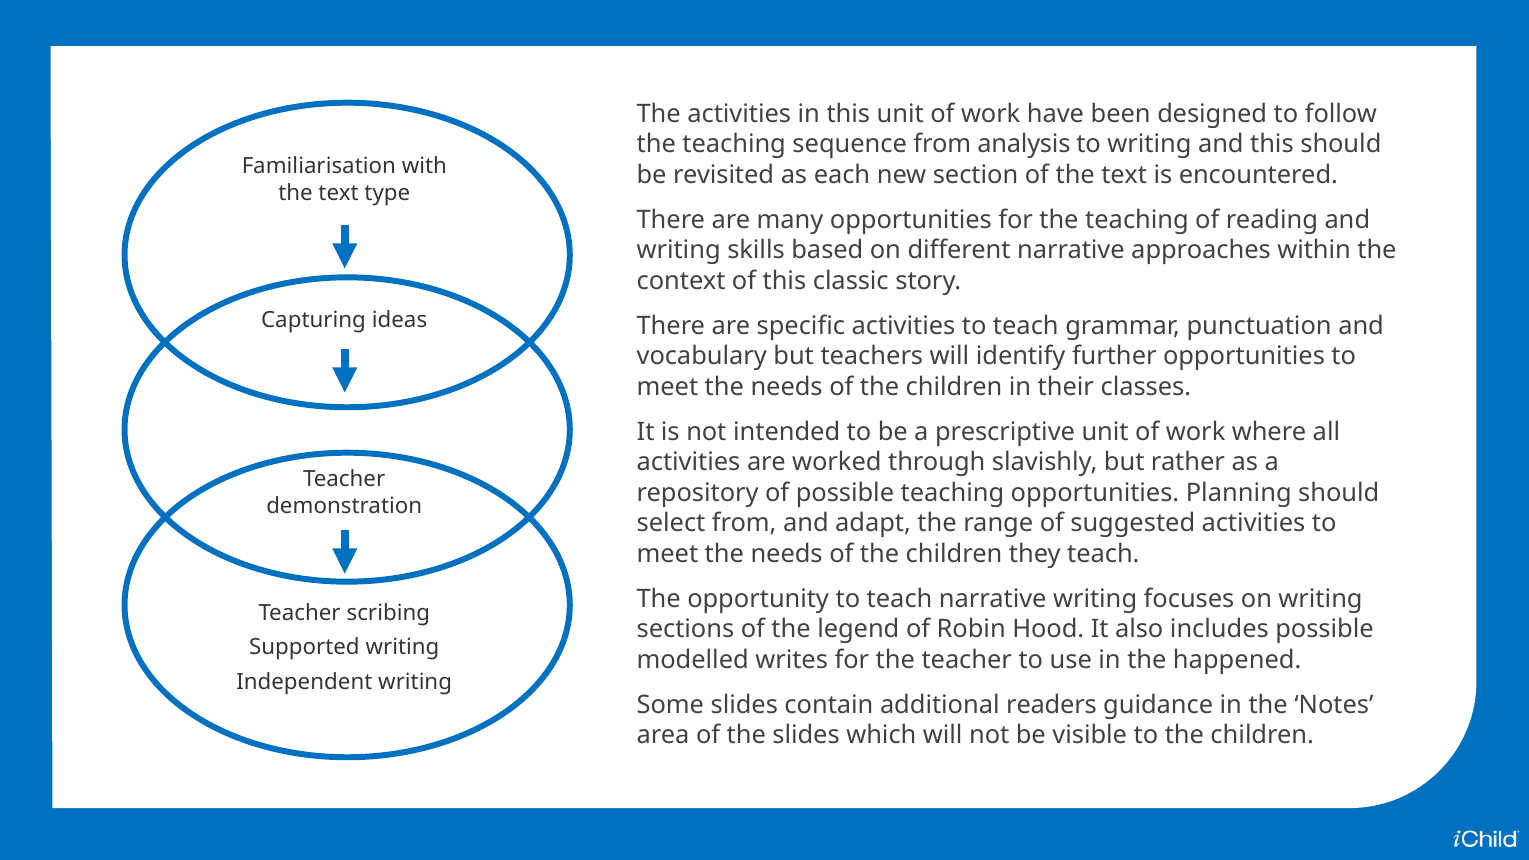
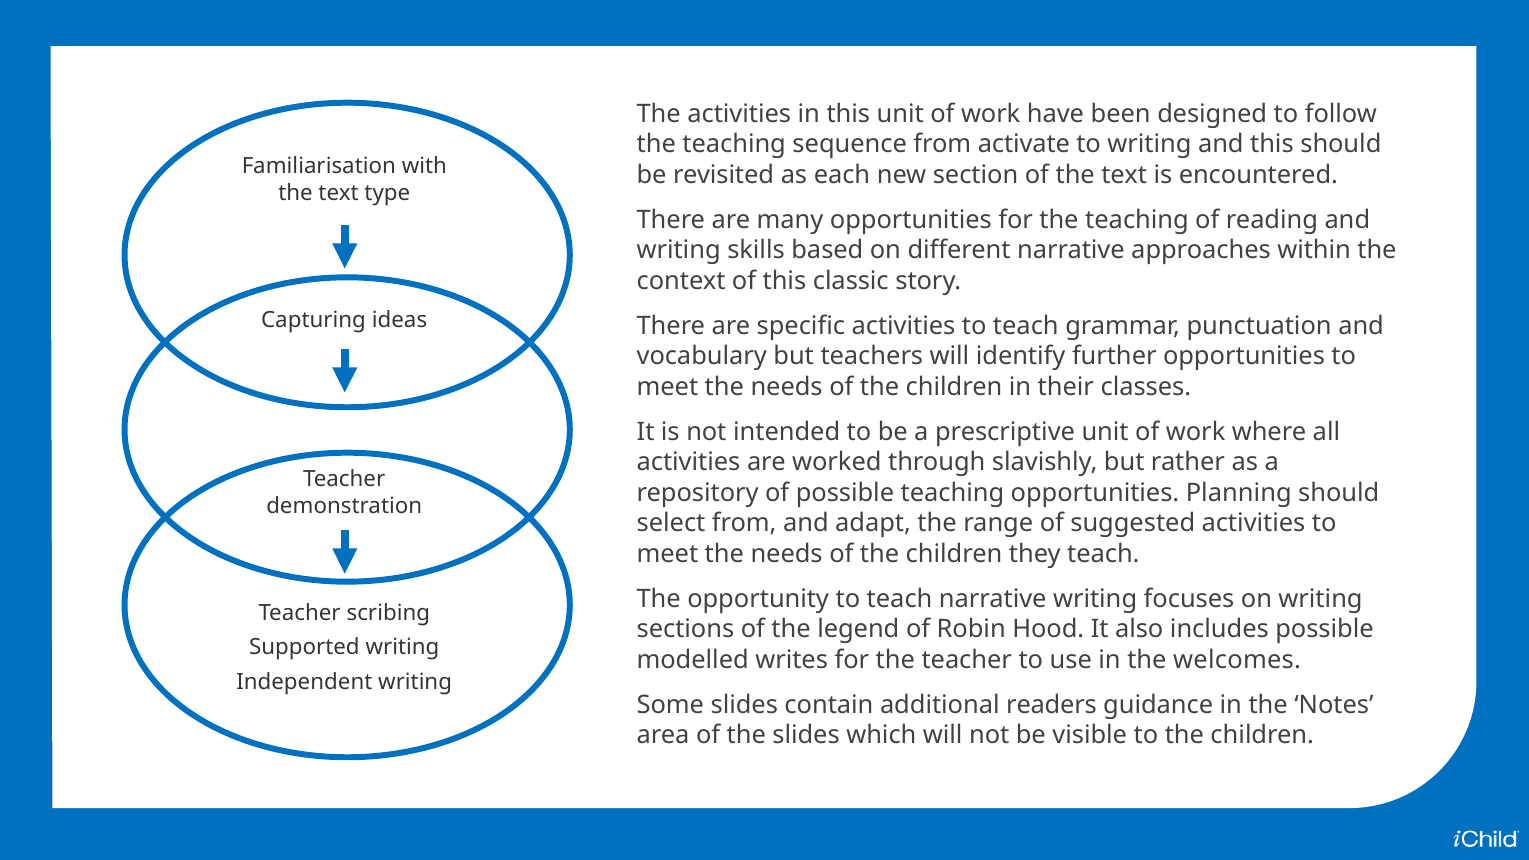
analysis: analysis -> activate
happened: happened -> welcomes
